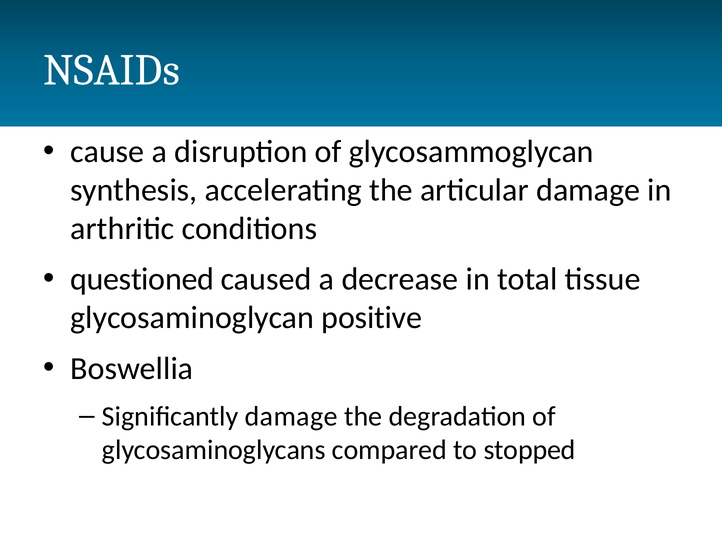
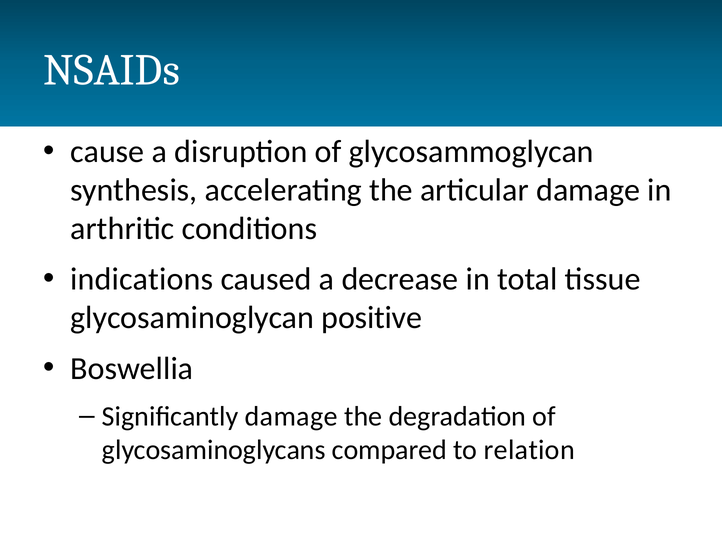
questioned: questioned -> indications
stopped: stopped -> relation
